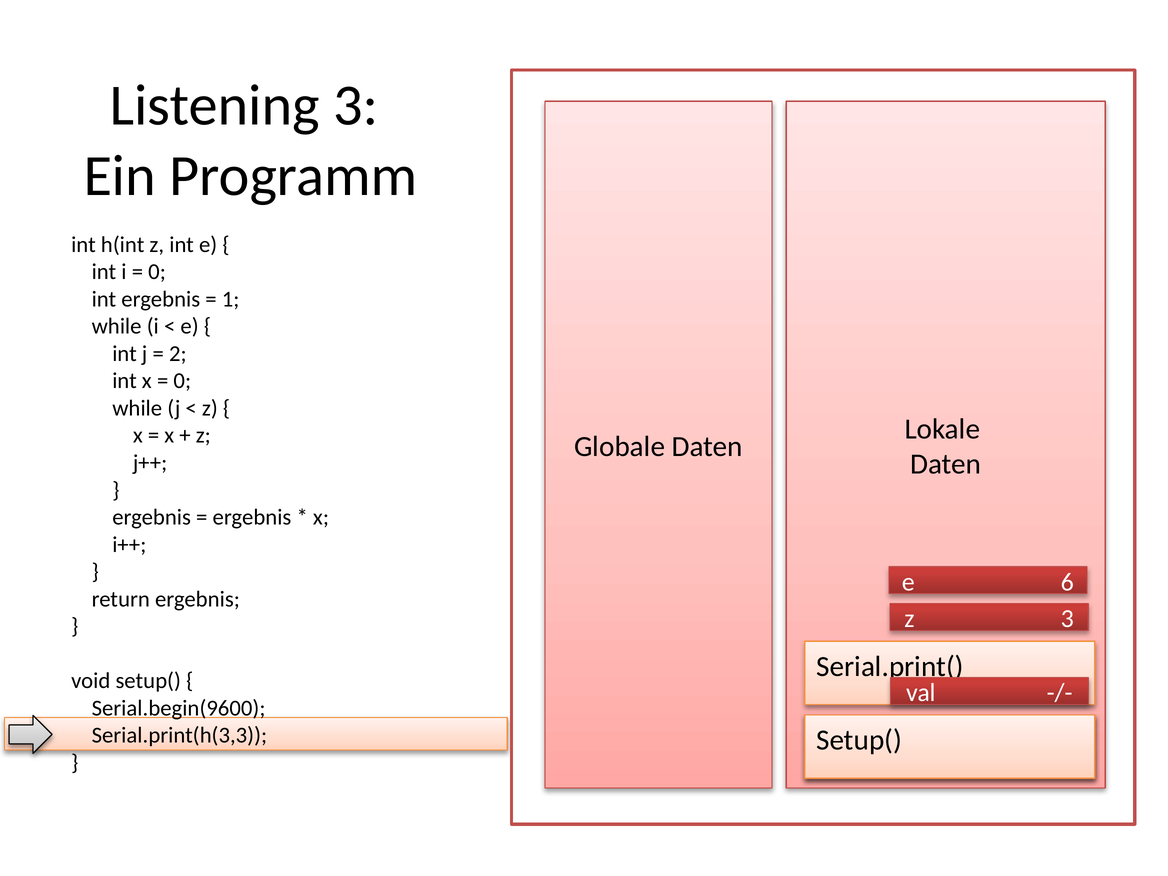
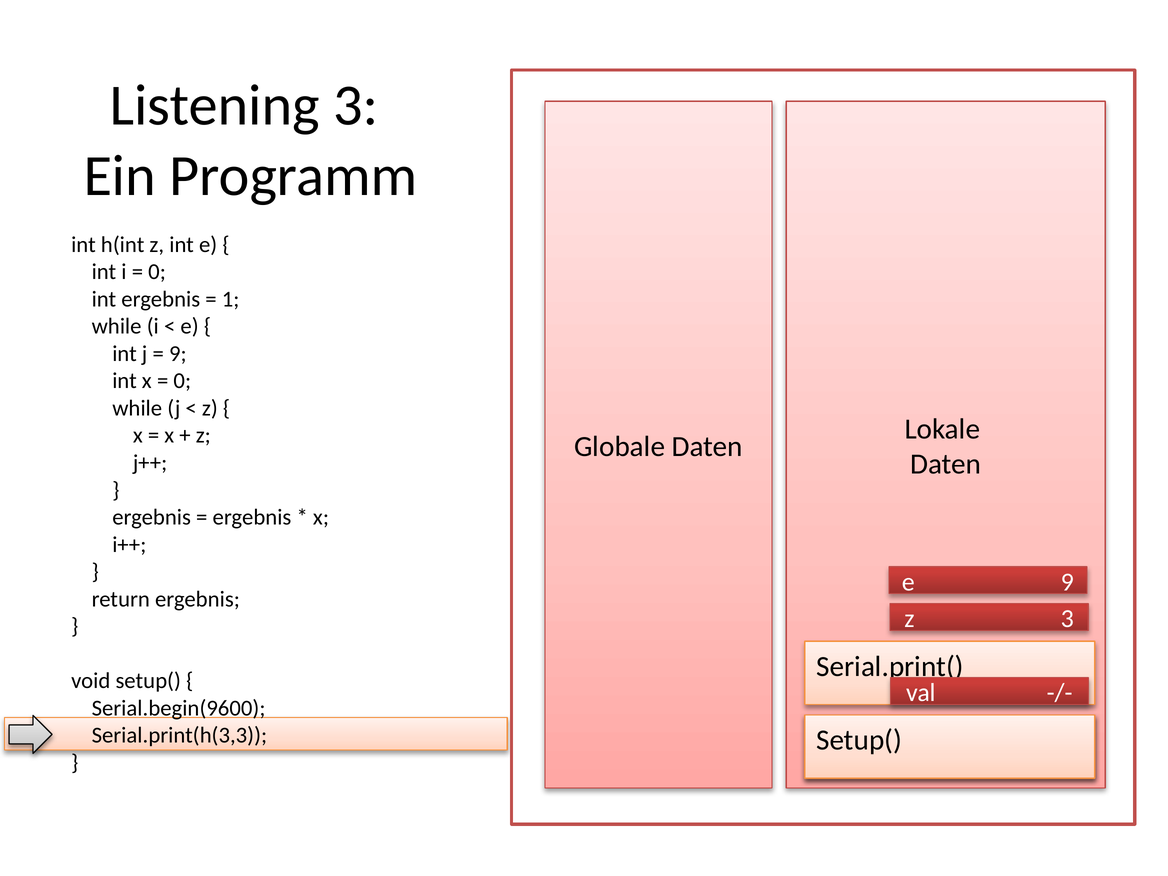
2 at (178, 354): 2 -> 9
e 6: 6 -> 9
